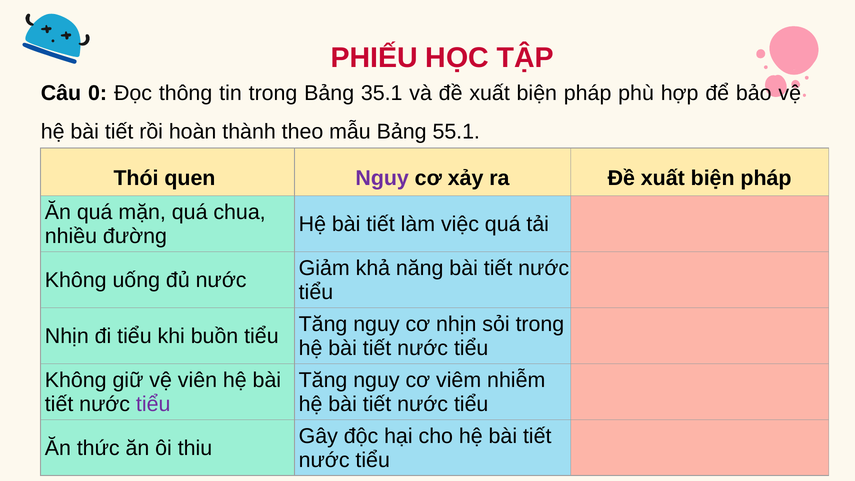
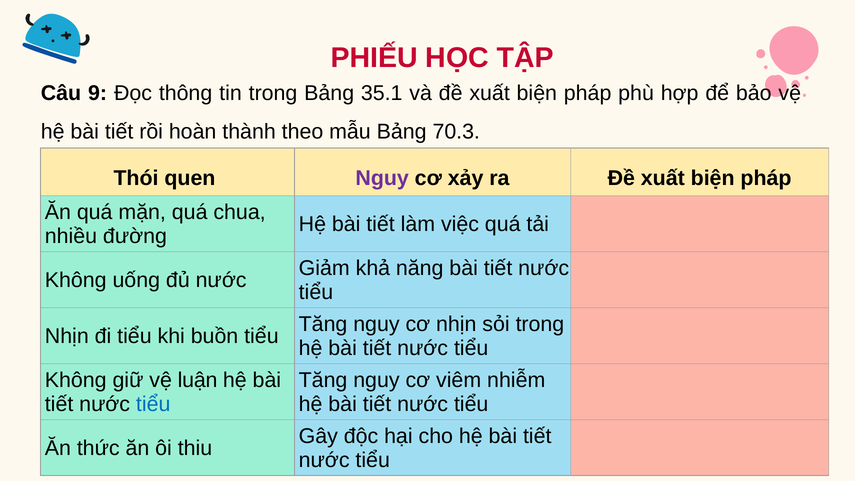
0: 0 -> 9
55.1: 55.1 -> 70.3
viên: viên -> luận
tiểu at (153, 404) colour: purple -> blue
